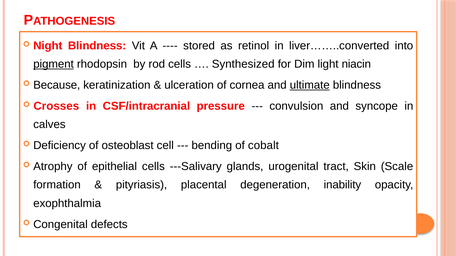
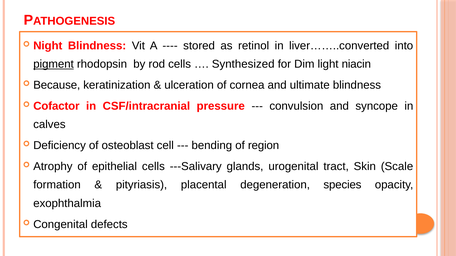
ultimate underline: present -> none
Crosses: Crosses -> Cofactor
cobalt: cobalt -> region
inability: inability -> species
